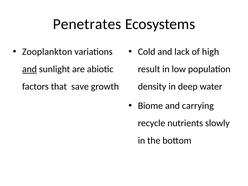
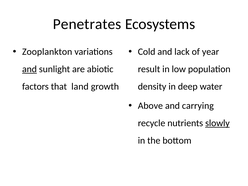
high: high -> year
save: save -> land
Biome: Biome -> Above
slowly underline: none -> present
